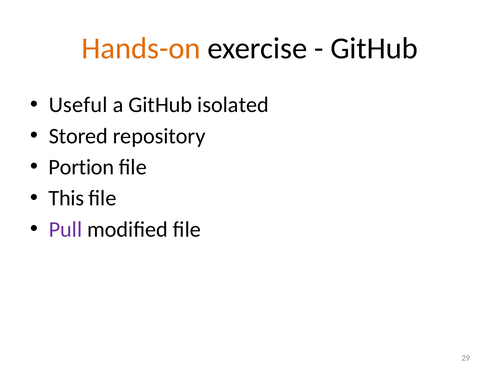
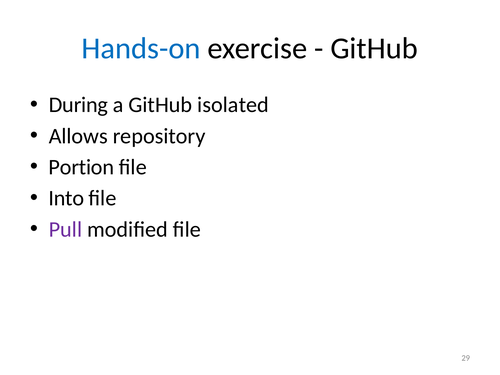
Hands-on colour: orange -> blue
Useful: Useful -> During
Stored: Stored -> Allows
This: This -> Into
